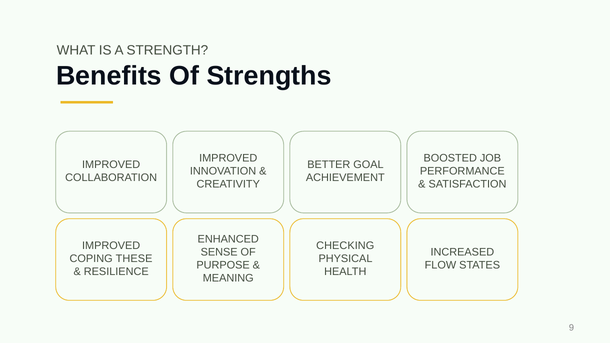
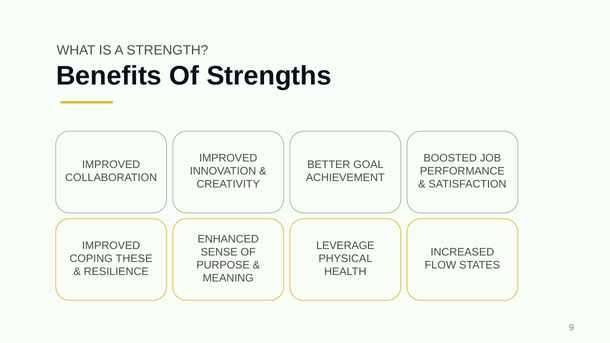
CHECKING: CHECKING -> LEVERAGE
